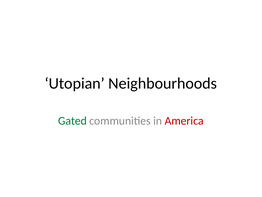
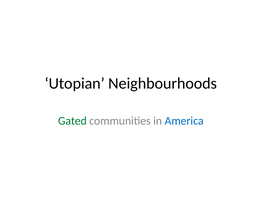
America colour: red -> blue
